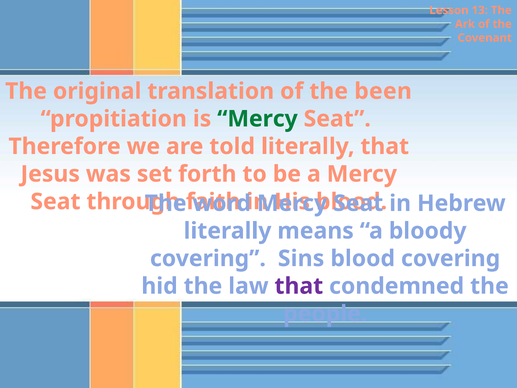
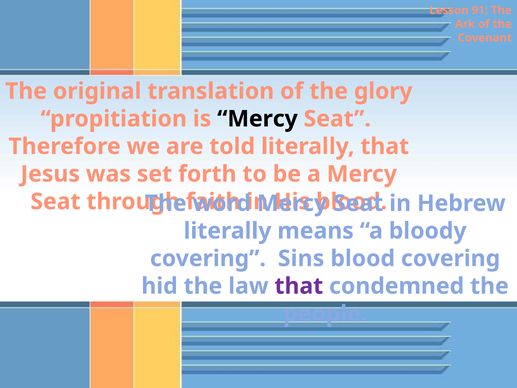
13: 13 -> 91
been: been -> glory
Mercy at (257, 119) colour: green -> black
